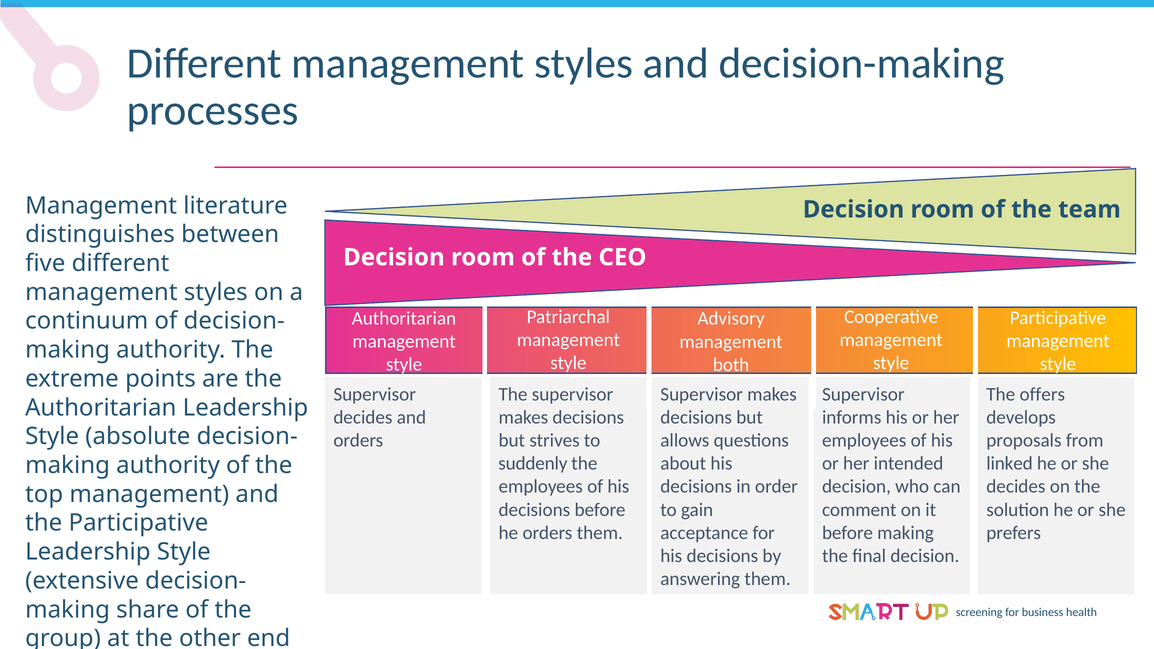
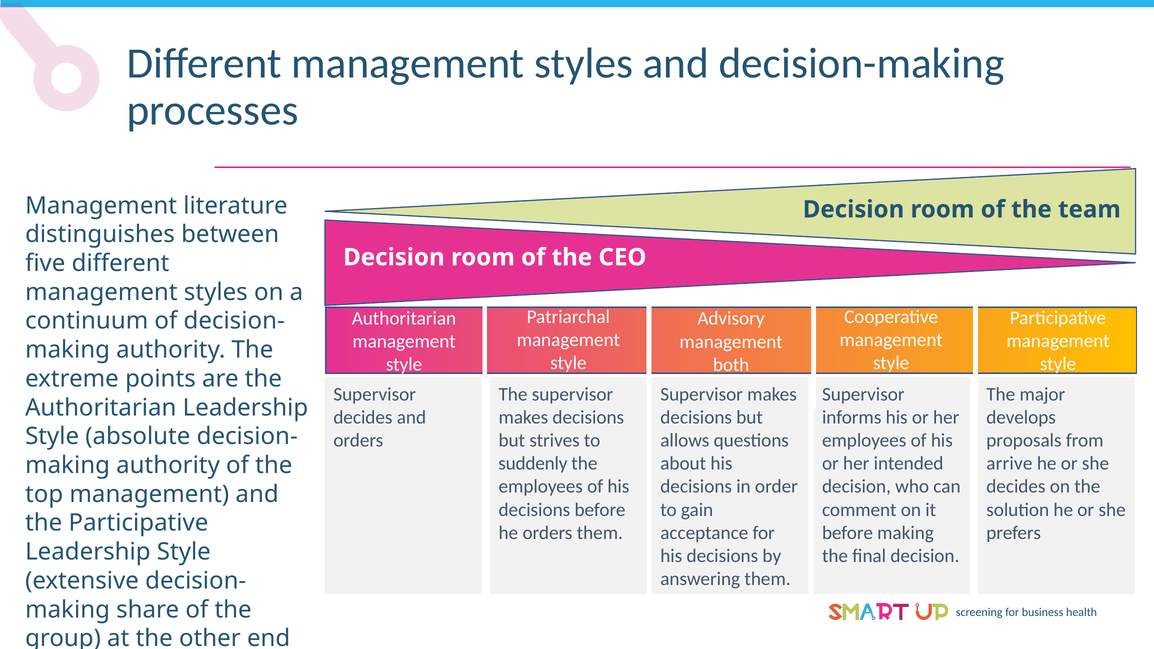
offers: offers -> major
linked: linked -> arrive
